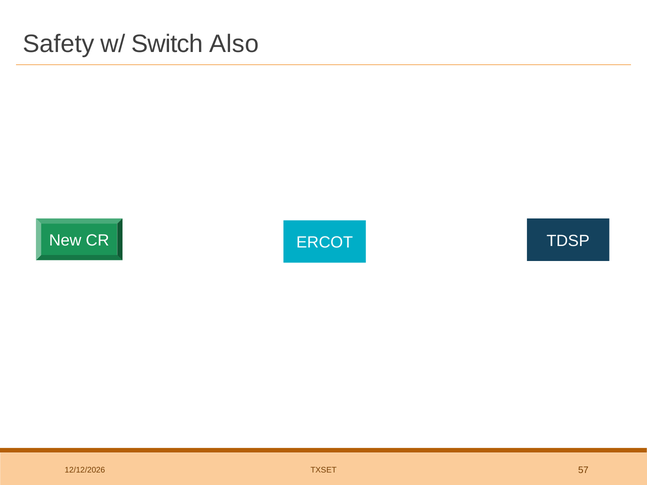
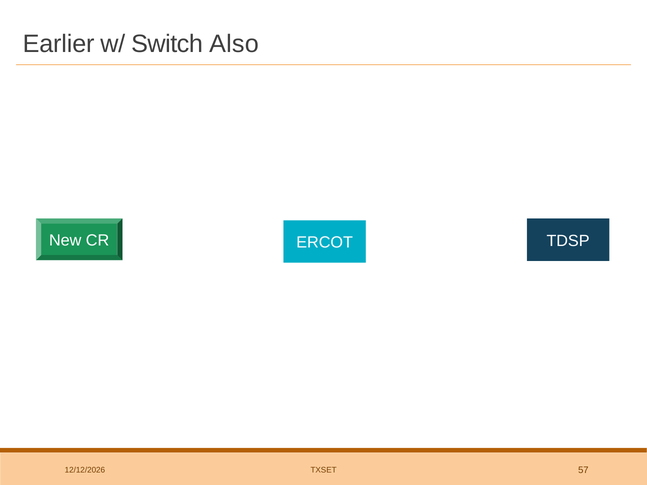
Safety: Safety -> Earlier
